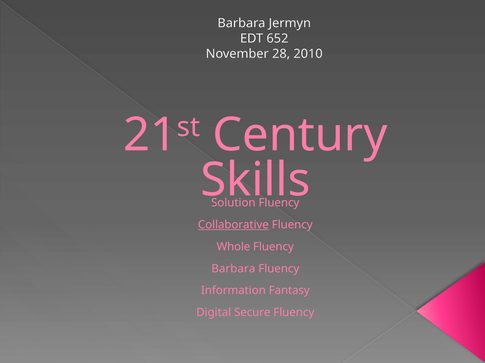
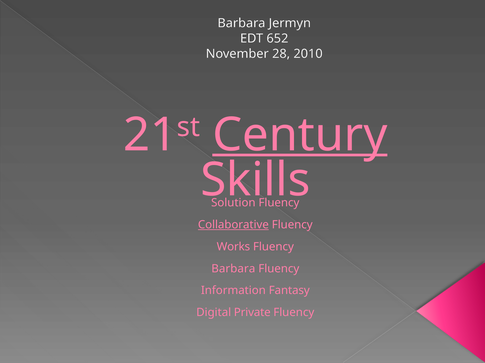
Century underline: none -> present
Whole: Whole -> Works
Secure: Secure -> Private
